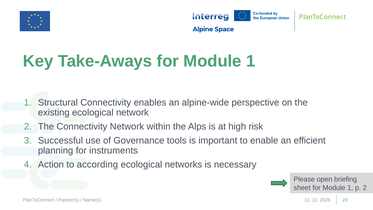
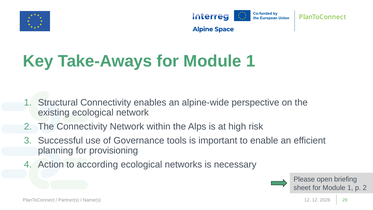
instruments: instruments -> provisioning
